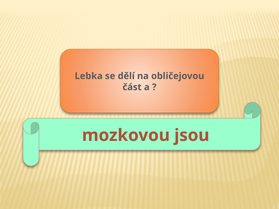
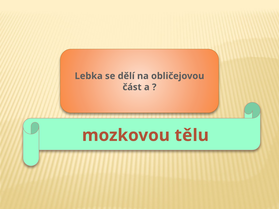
jsou: jsou -> tělu
